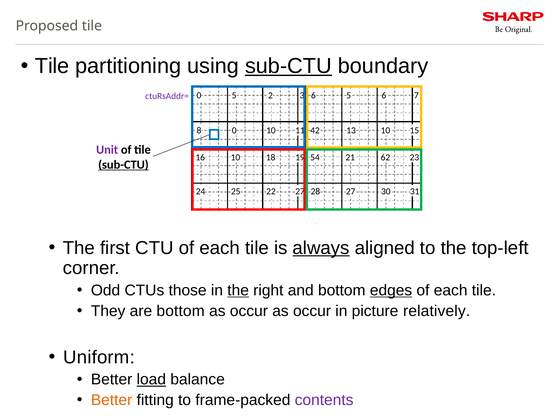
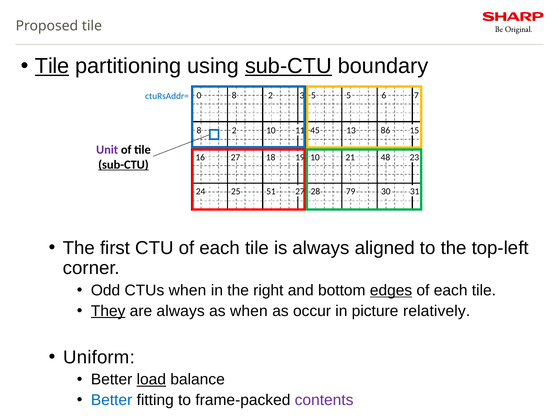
Tile at (52, 66) underline: none -> present
0 5: 5 -> 8
6 at (313, 95): 6 -> 5
ctuRsAddr= colour: purple -> blue
0 at (234, 131): 0 -> 2
42: 42 -> 45
13 10: 10 -> 86
16 10: 10 -> 27
54 at (315, 157): 54 -> 10
62: 62 -> 48
22: 22 -> 51
28 27: 27 -> 79
always at (321, 248) underline: present -> none
CTUs those: those -> when
the at (238, 290) underline: present -> none
They underline: none -> present
are bottom: bottom -> always
occur at (249, 311): occur -> when
Better at (112, 400) colour: orange -> blue
